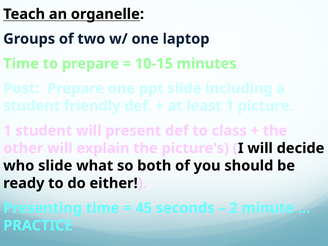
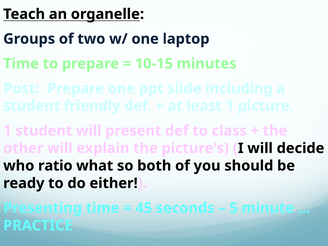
who slide: slide -> ratio
2: 2 -> 5
